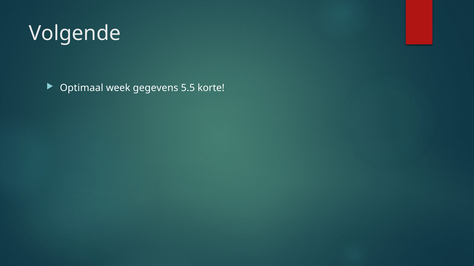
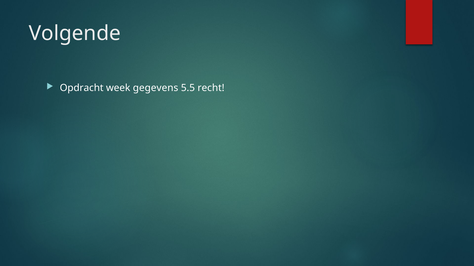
Optimaal: Optimaal -> Opdracht
korte: korte -> recht
